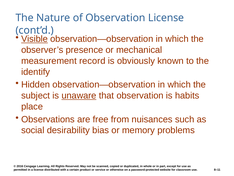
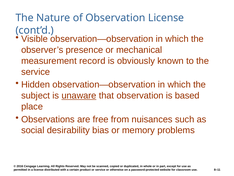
Visible underline: present -> none
identify at (36, 72): identify -> service
habits: habits -> based
